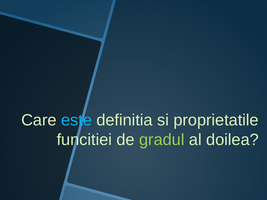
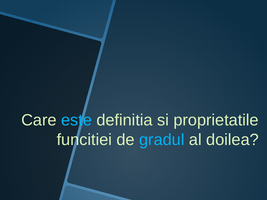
gradul colour: light green -> light blue
